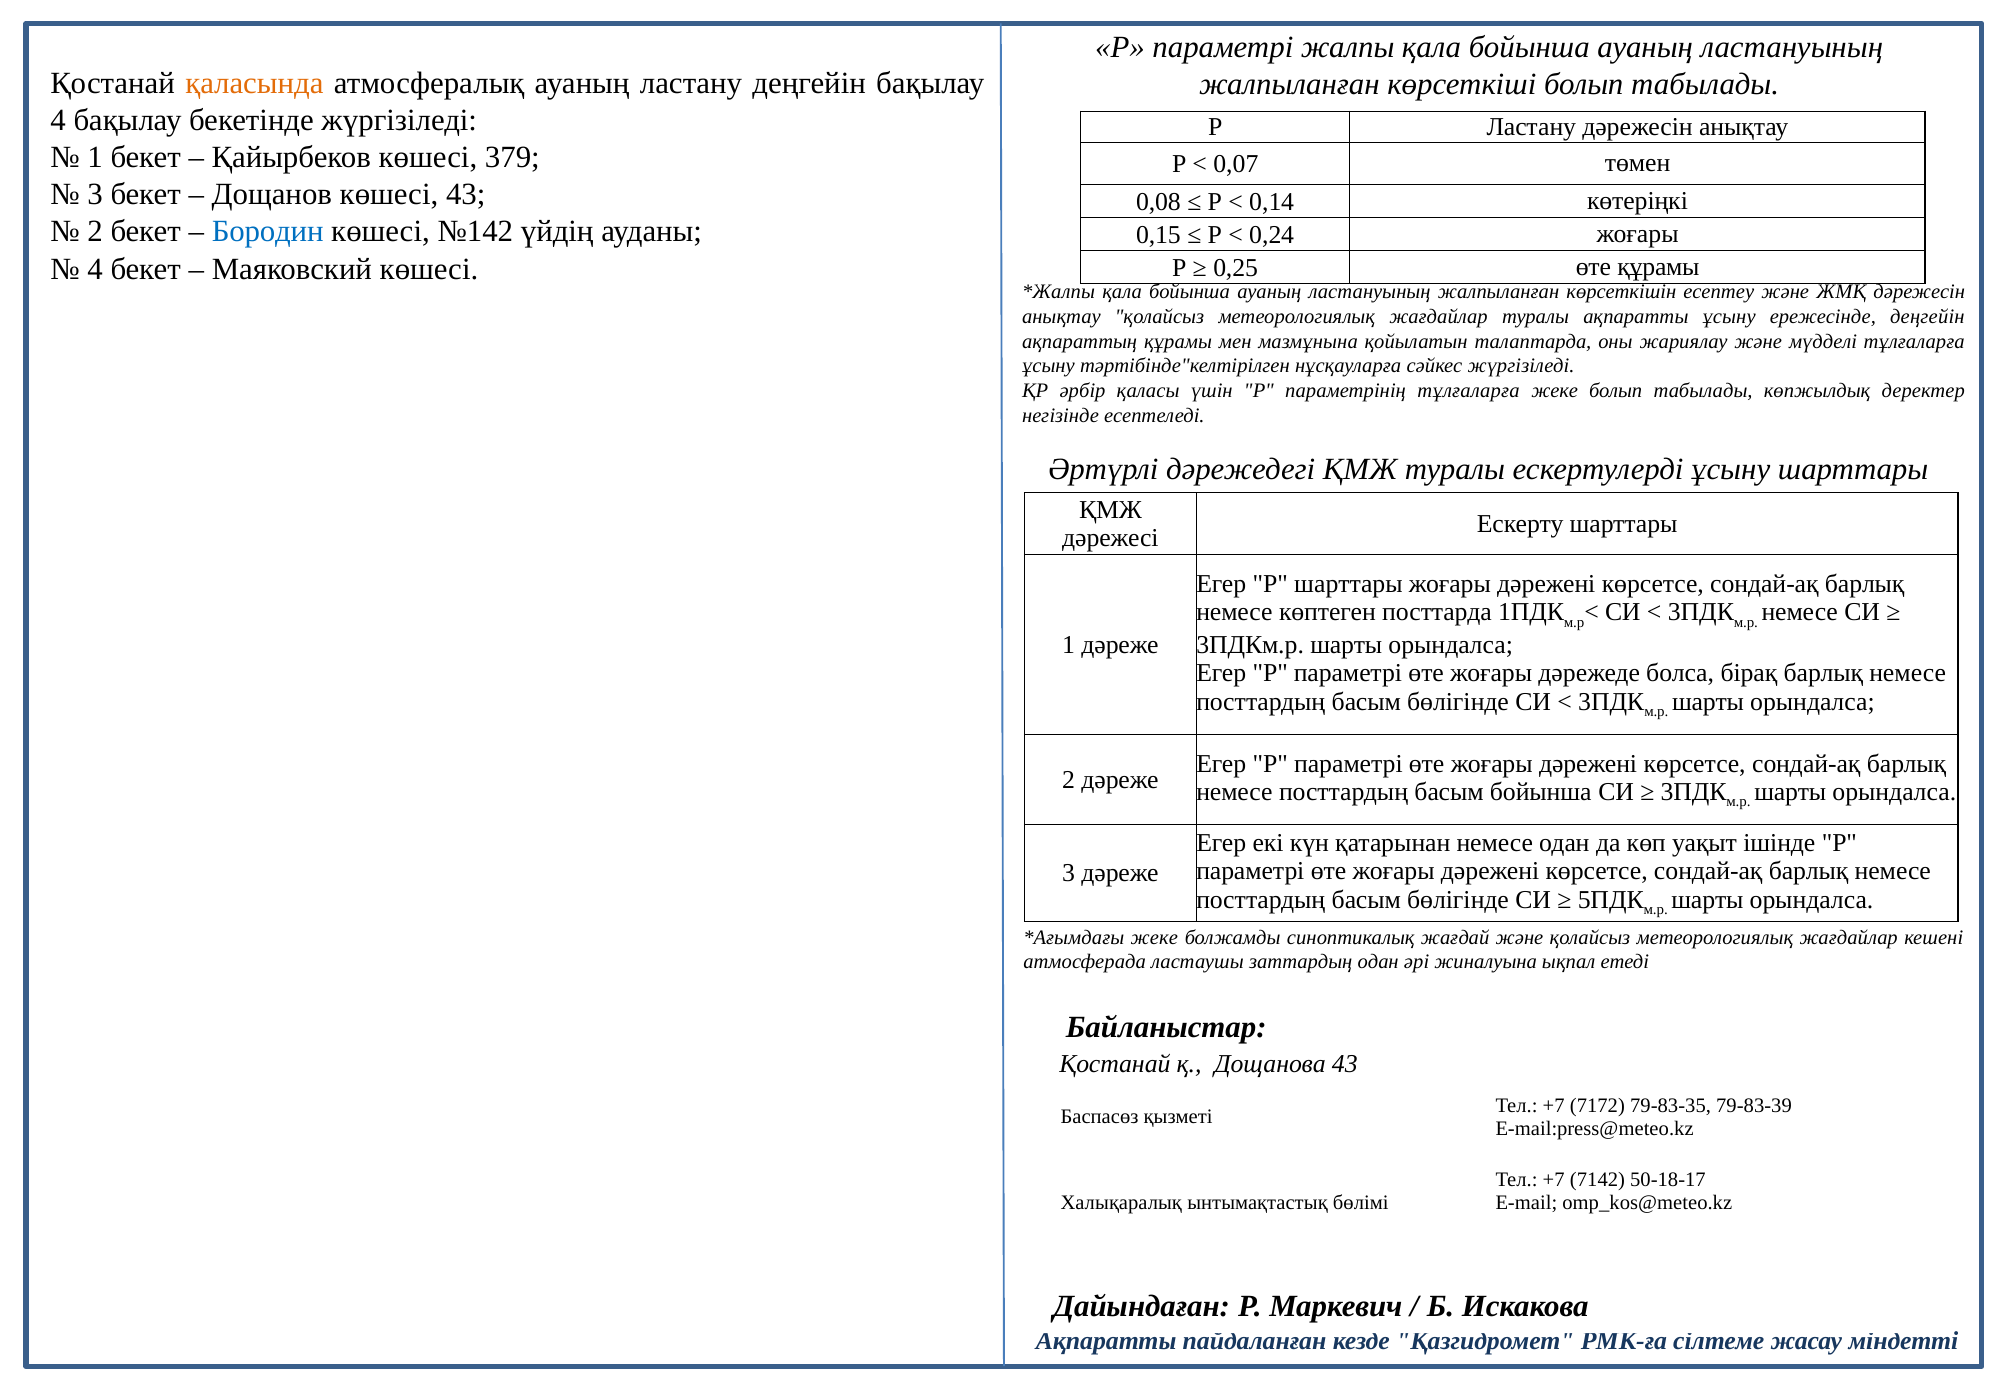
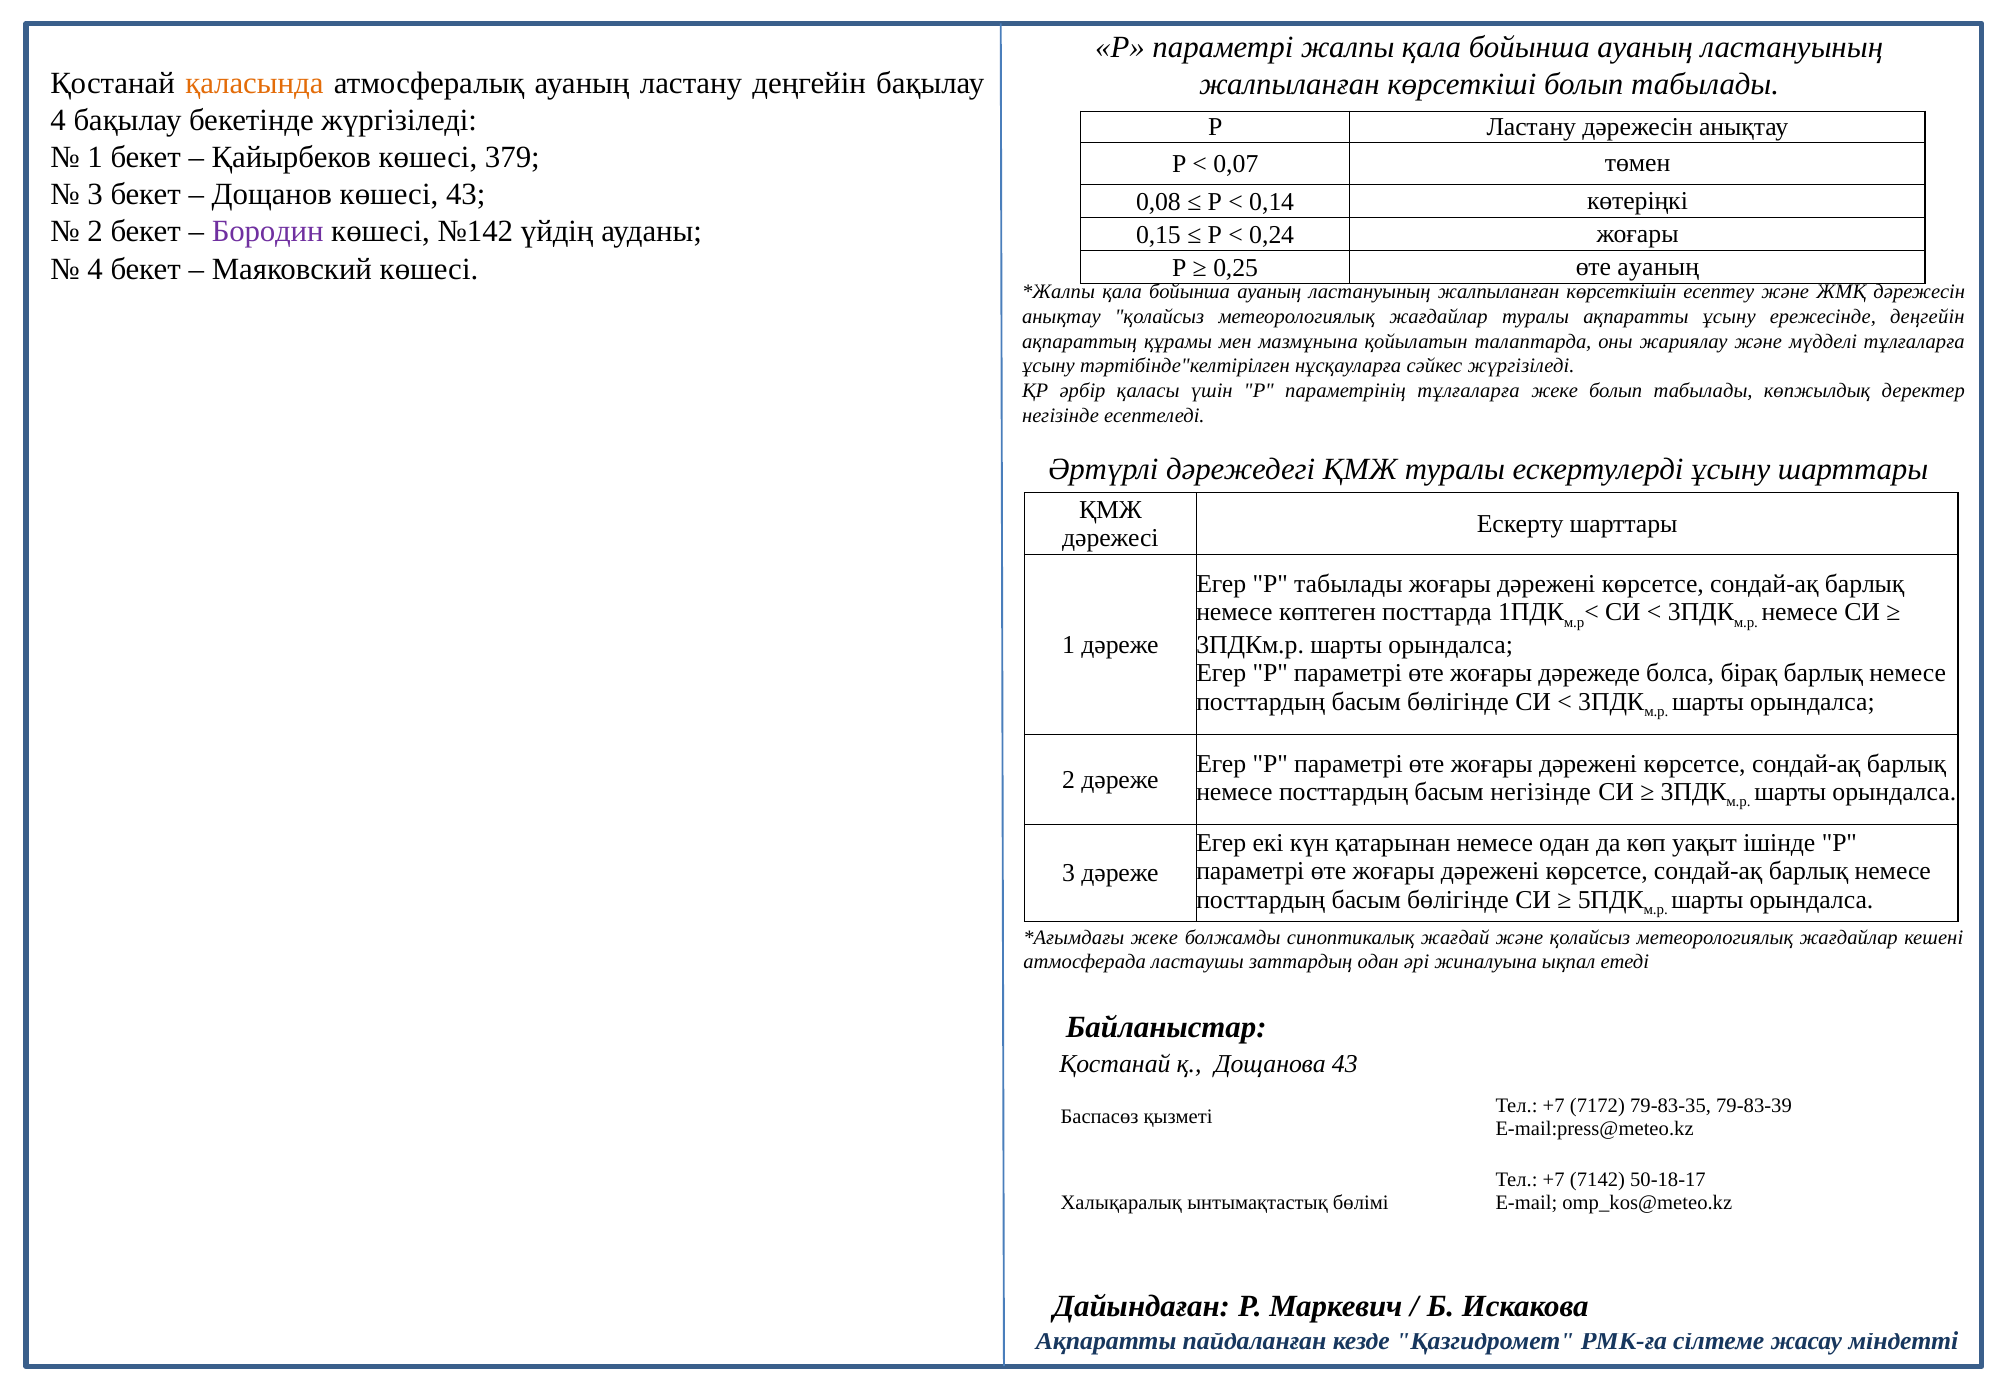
Бородин colour: blue -> purple
өте құрамы: құрамы -> ауаның
Р шарттары: шарттары -> табылады
басым бойынша: бойынша -> негізінде
